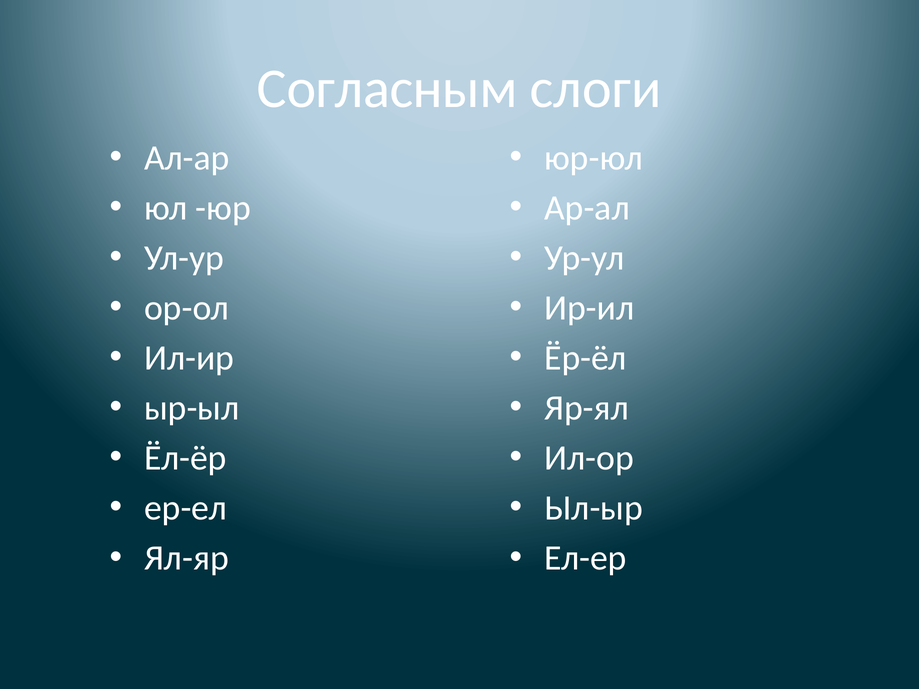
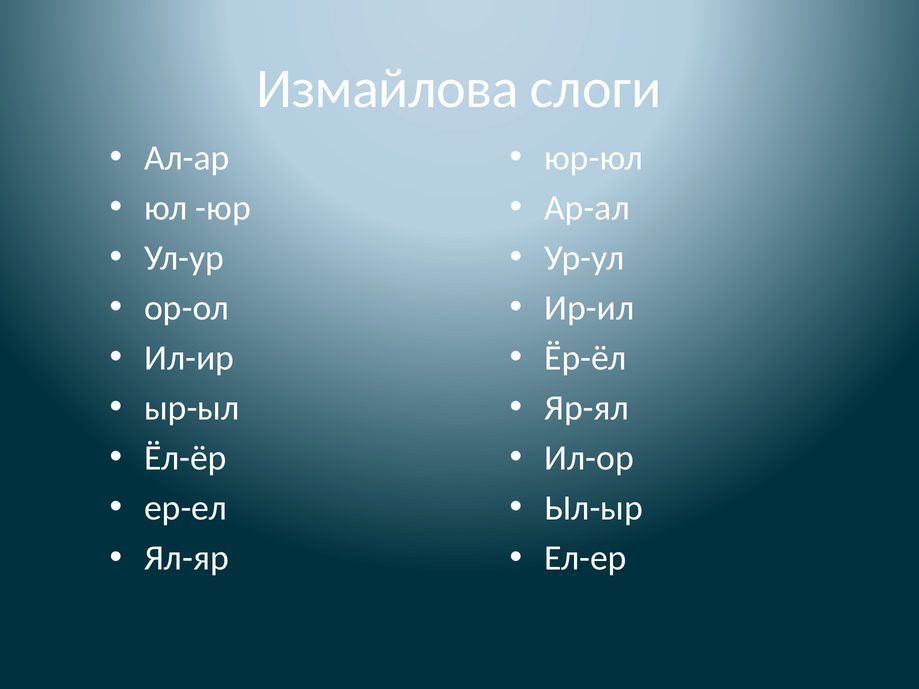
Согласным: Согласным -> Измайлова
